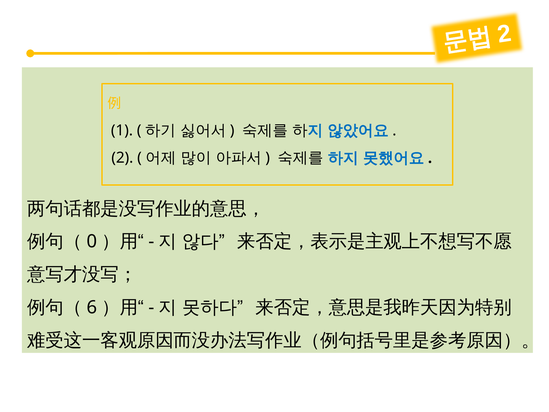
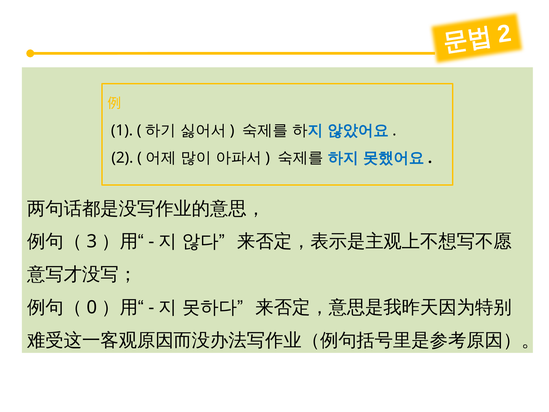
0: 0 -> 3
6: 6 -> 0
